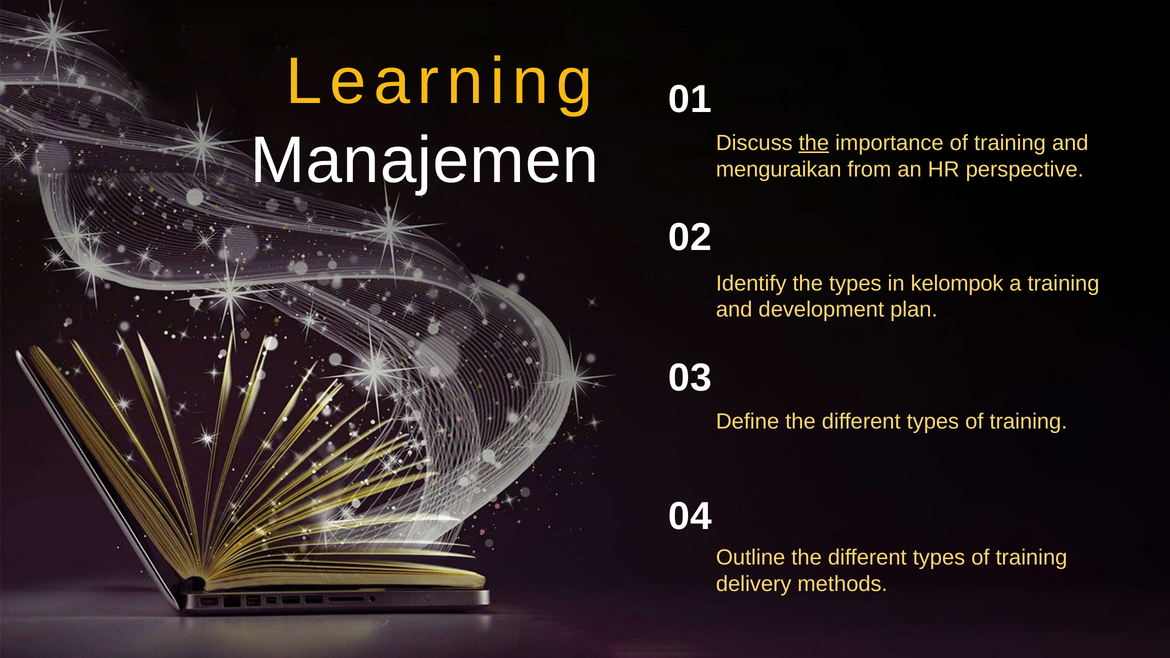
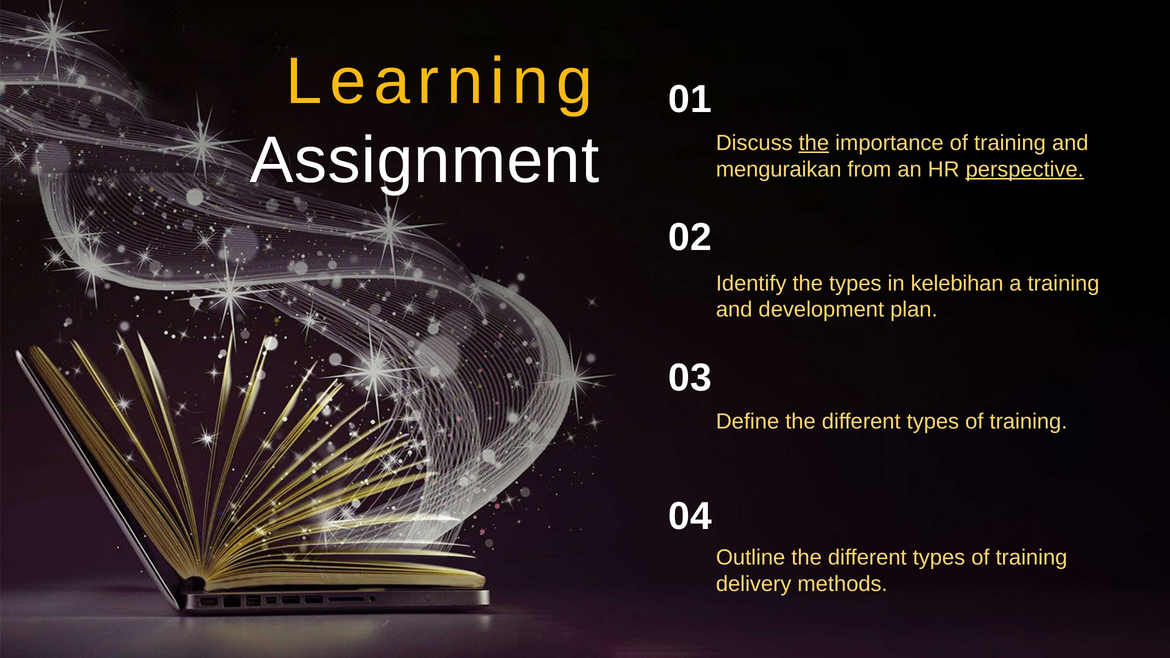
Manajemen: Manajemen -> Assignment
perspective underline: none -> present
kelompok: kelompok -> kelebihan
